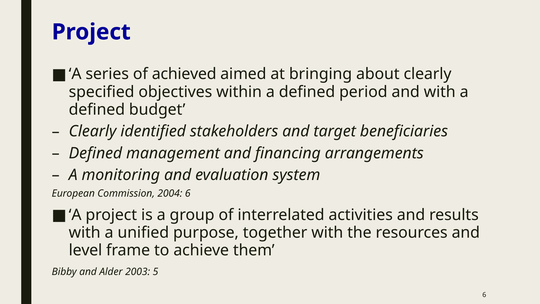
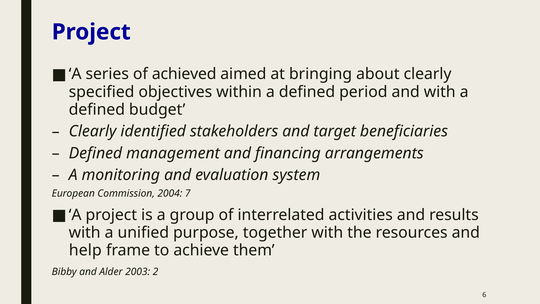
2004 6: 6 -> 7
level: level -> help
5: 5 -> 2
